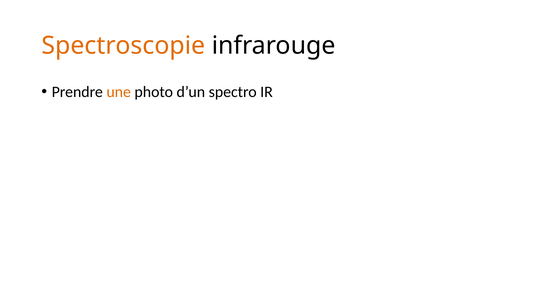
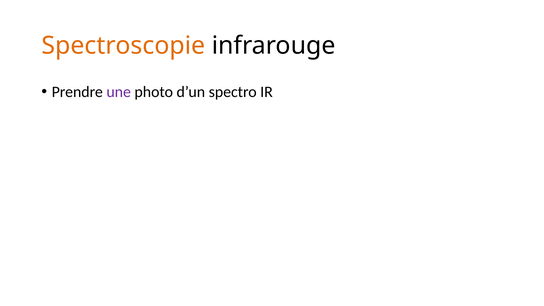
une colour: orange -> purple
